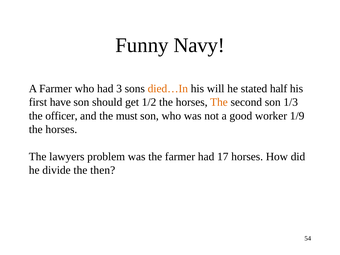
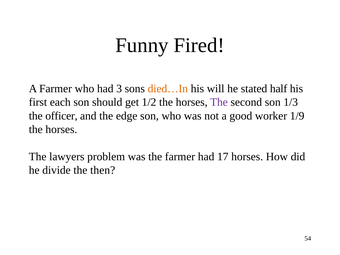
Navy: Navy -> Fired
have: have -> each
The at (219, 102) colour: orange -> purple
must: must -> edge
